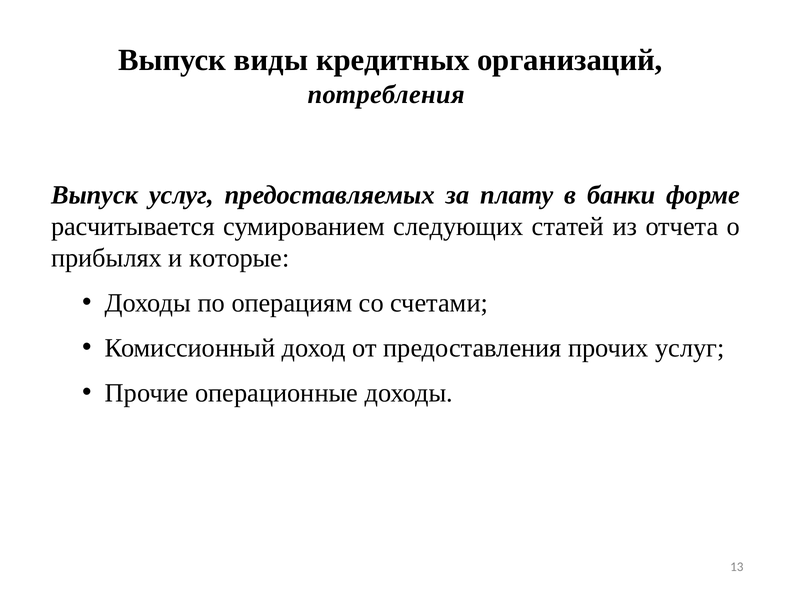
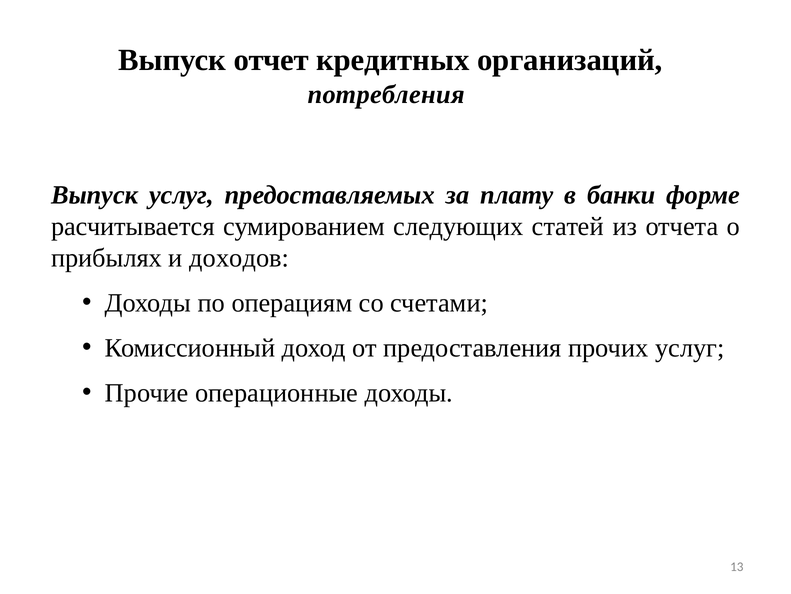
виды: виды -> отчет
которые: которые -> доходов
